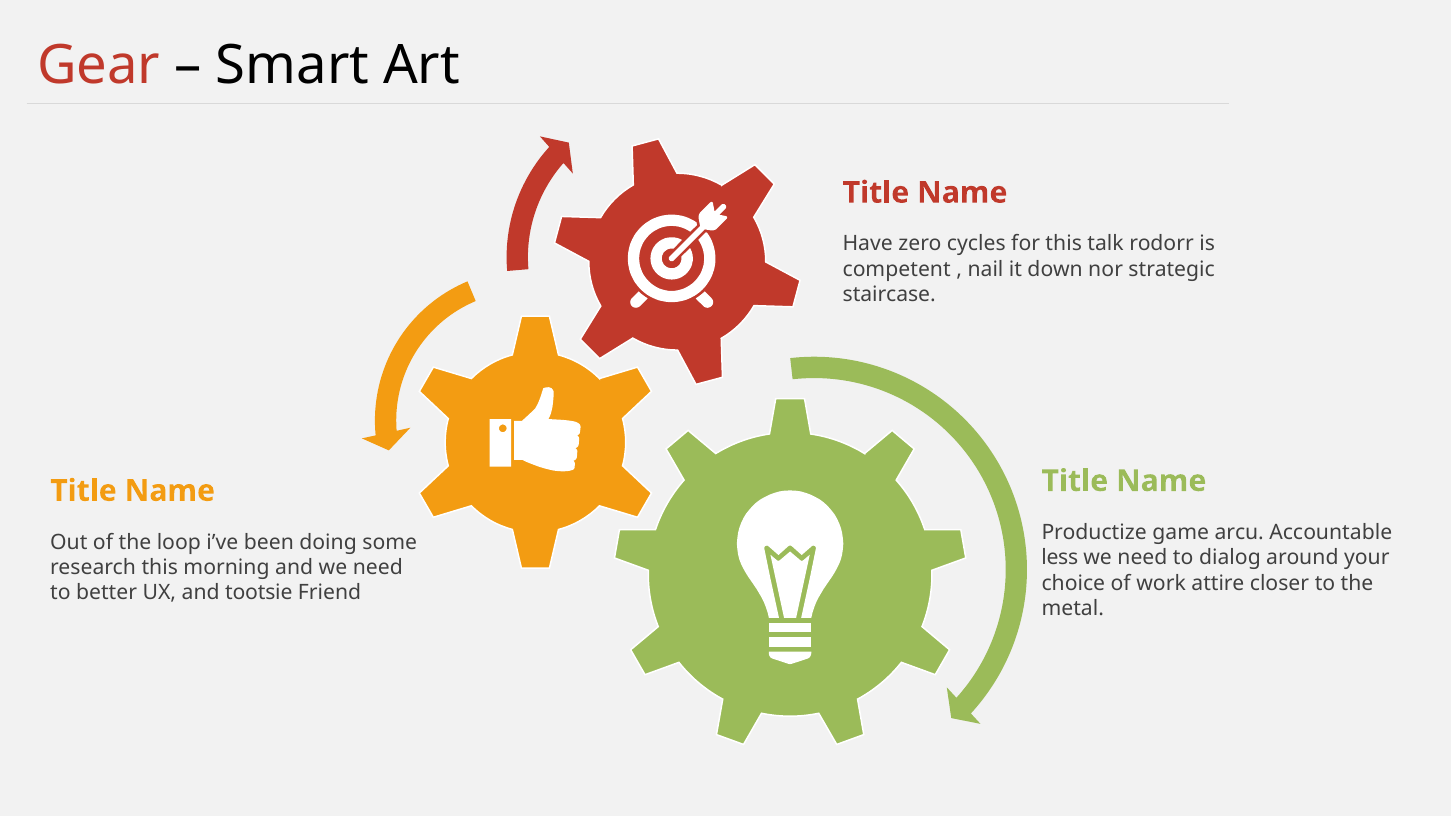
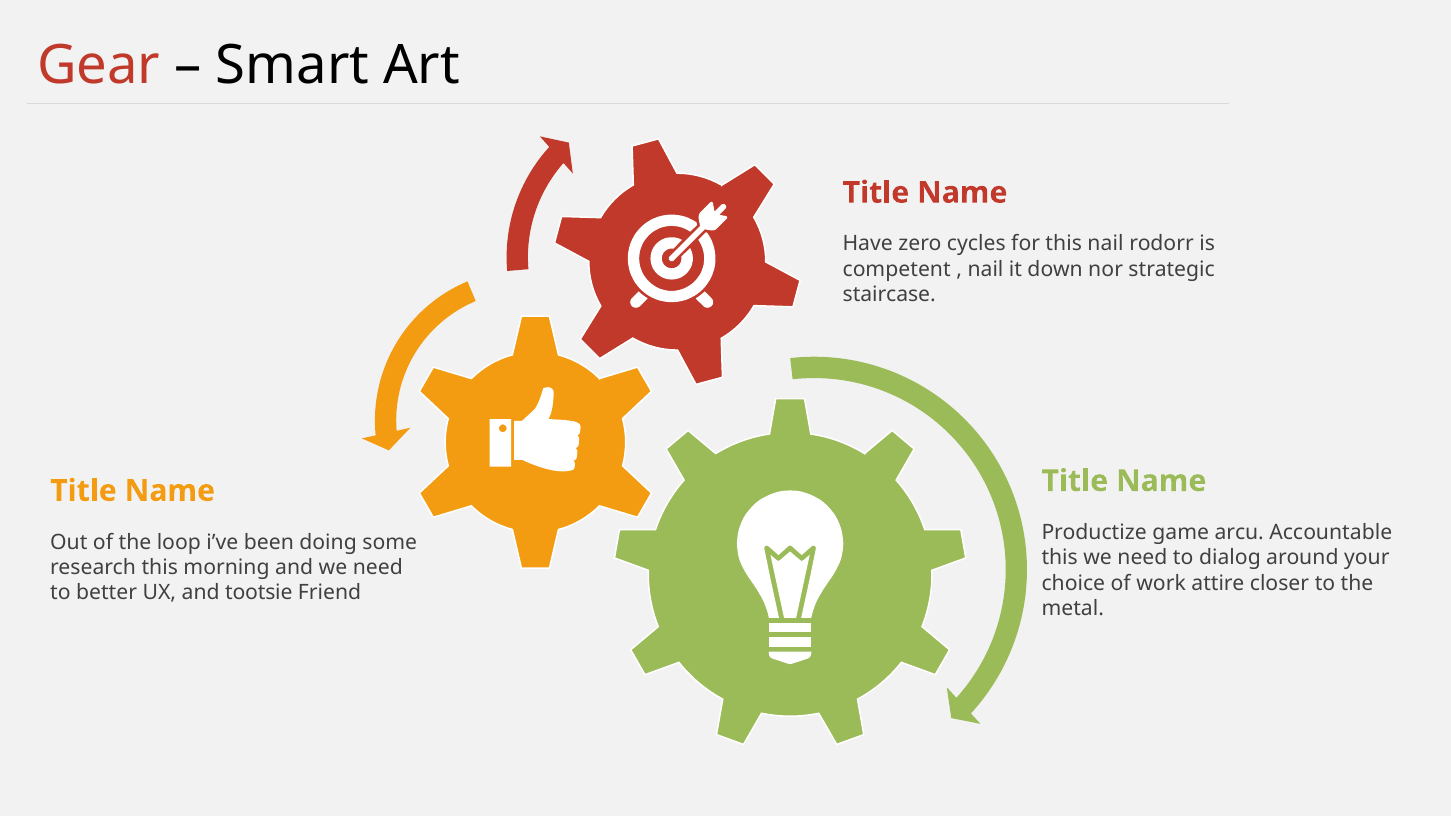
this talk: talk -> nail
less at (1060, 558): less -> this
